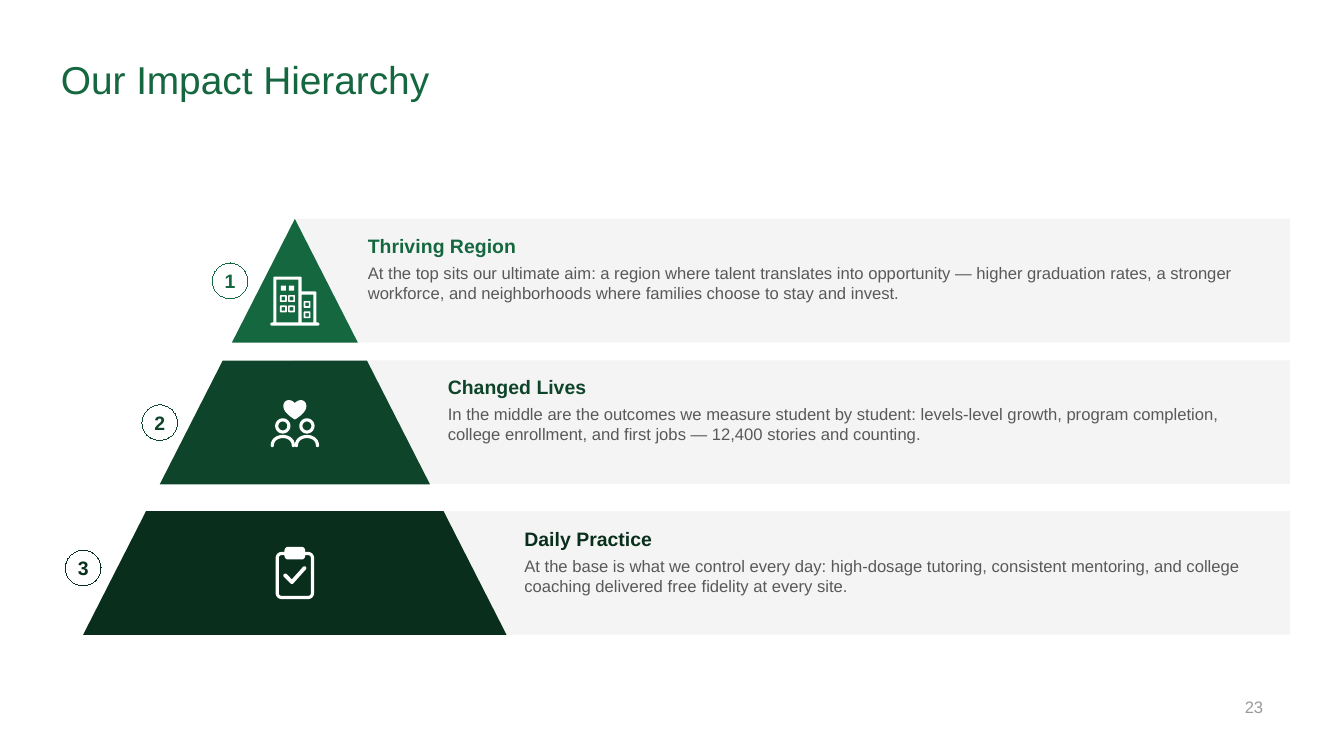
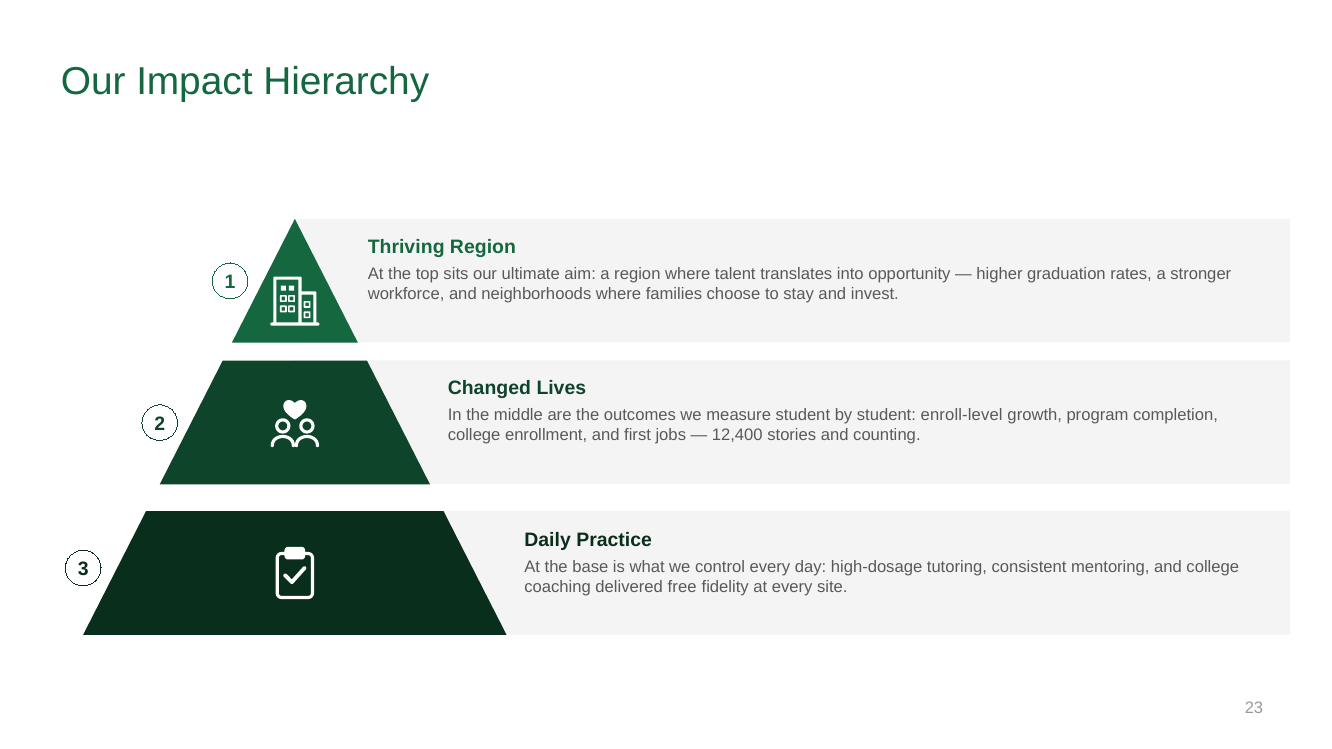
levels-level: levels-level -> enroll-level
